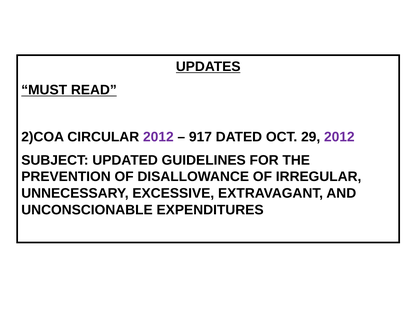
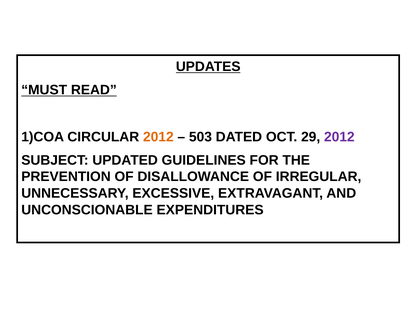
2)COA: 2)COA -> 1)COA
2012 at (158, 137) colour: purple -> orange
917: 917 -> 503
